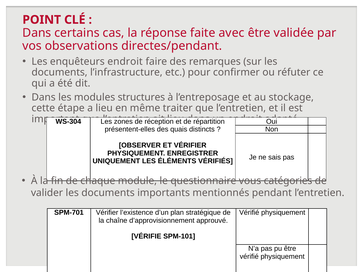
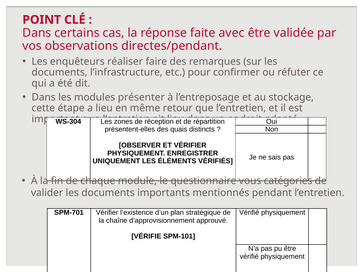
enquêteurs endroit: endroit -> réaliser
structures: structures -> présenter
traiter: traiter -> retour
